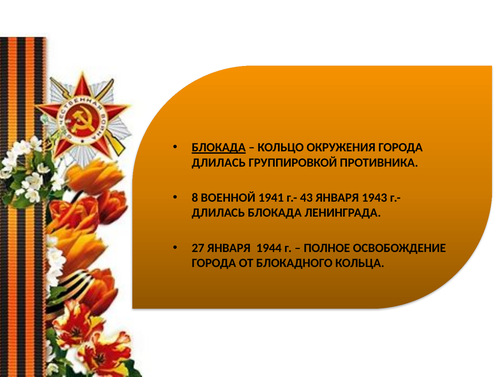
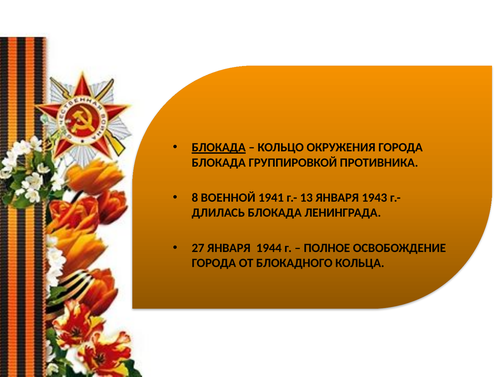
ДЛИЛАСЬ at (219, 162): ДЛИЛАСЬ -> БЛОКАДА
43: 43 -> 13
